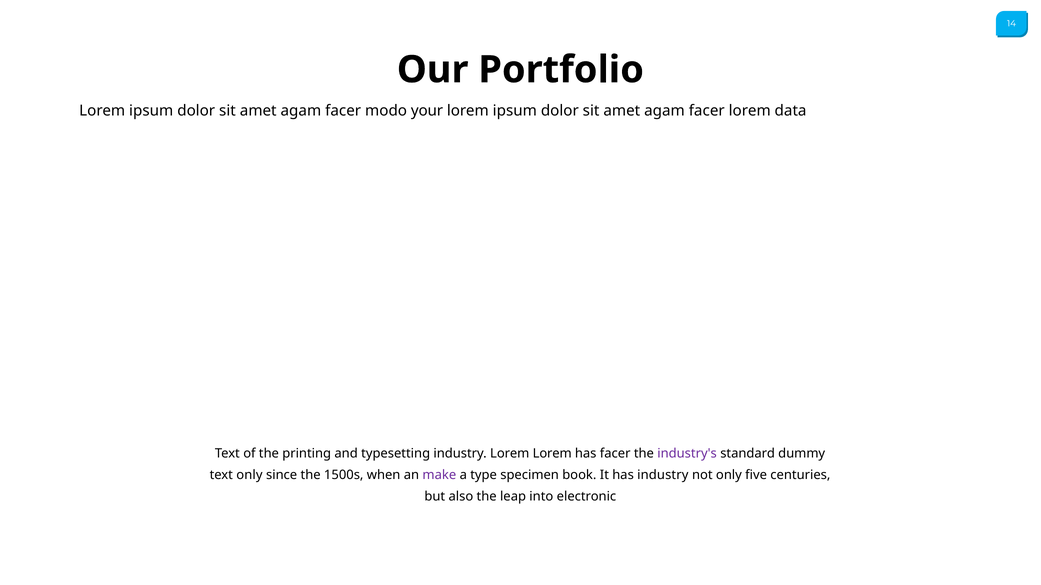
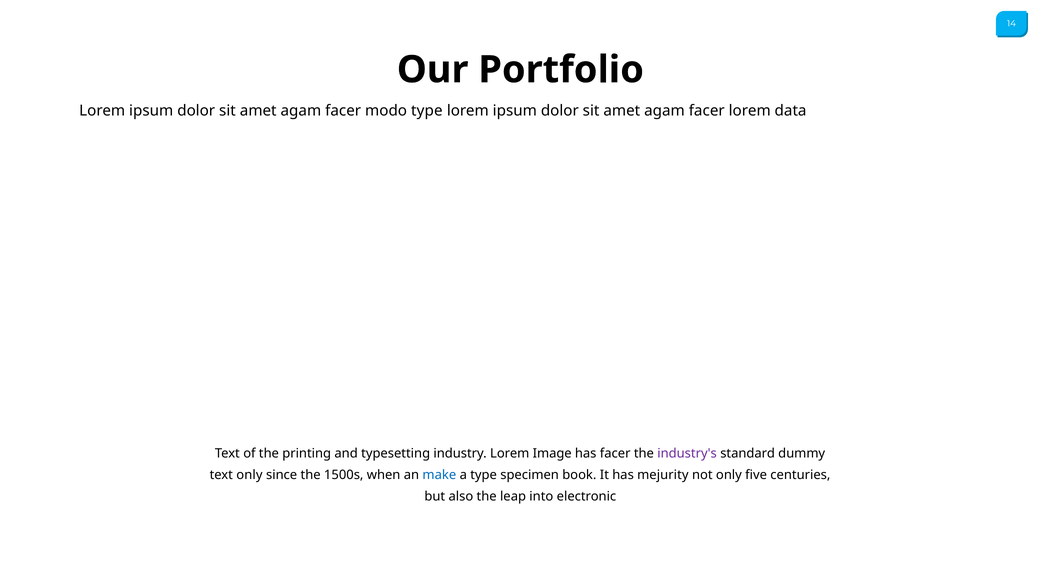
modo your: your -> type
Lorem Lorem: Lorem -> Image
make colour: purple -> blue
has industry: industry -> mejurity
